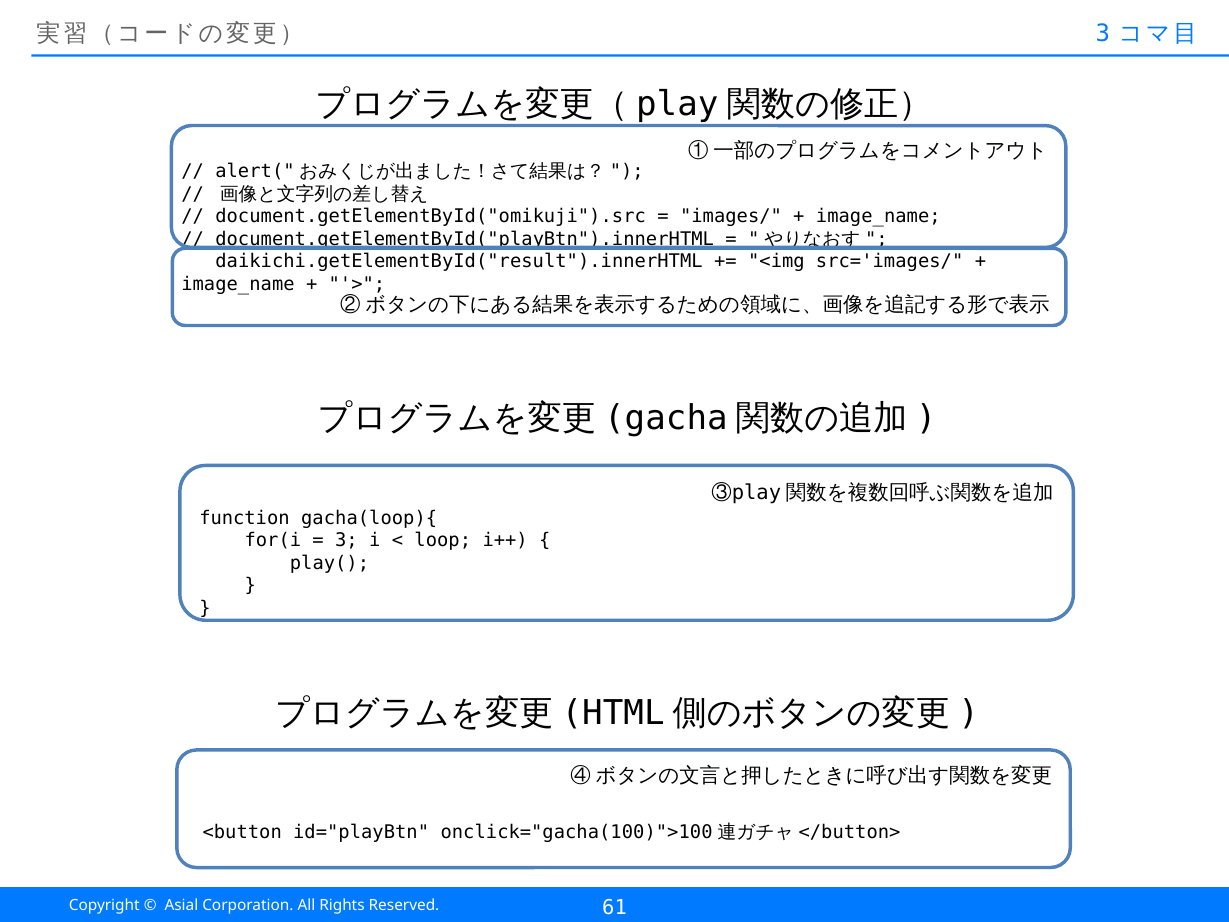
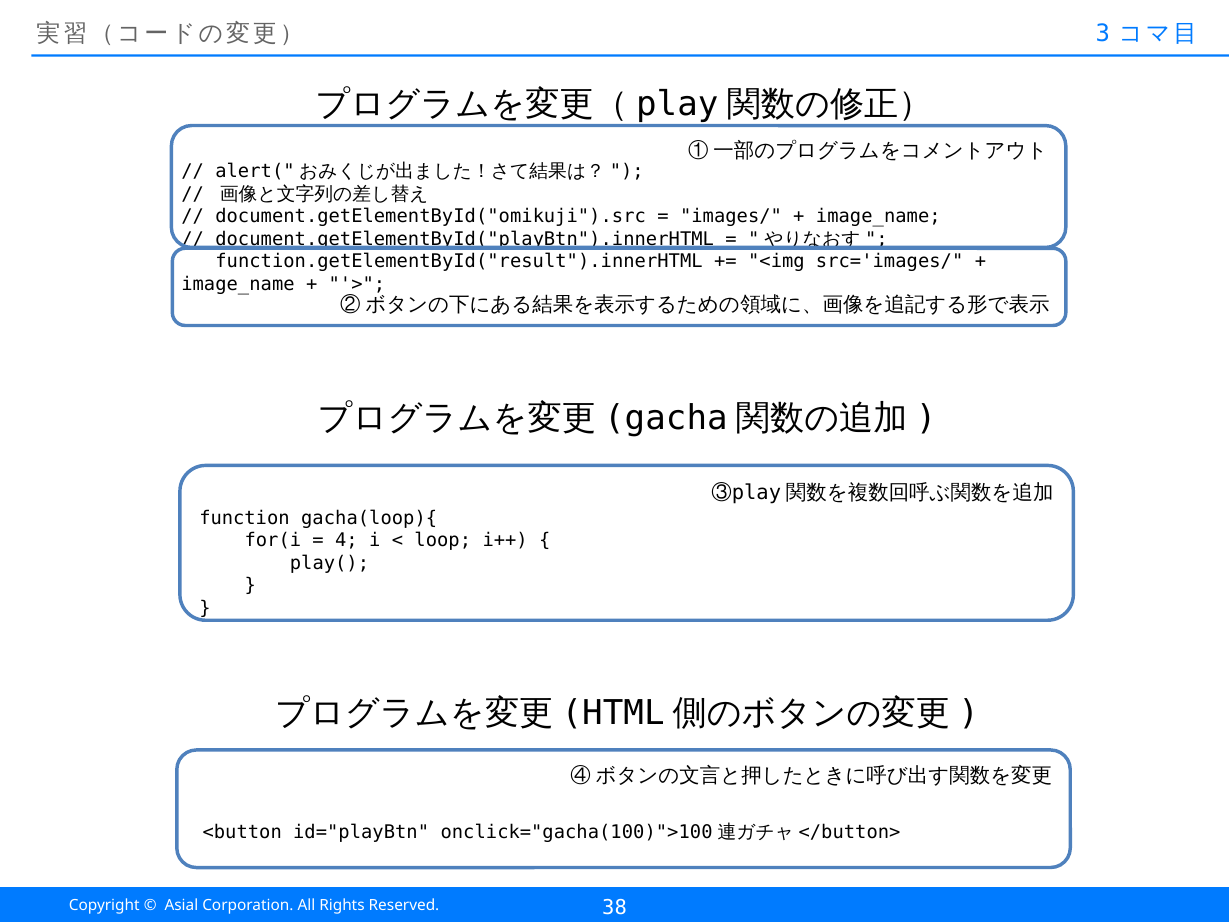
daikichi.getElementById("result").innerHTML: daikichi.getElementById("result").innerHTML -> function.getElementById("result").innerHTML
3 at (346, 540): 3 -> 4
61: 61 -> 38
